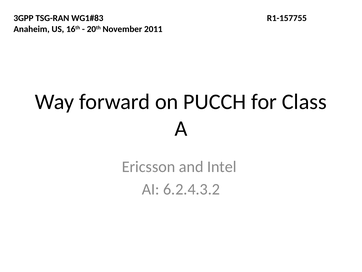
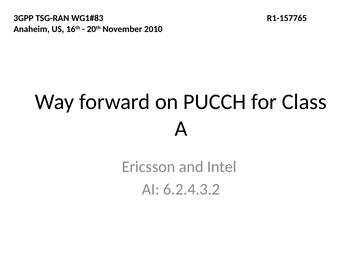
R1-157755: R1-157755 -> R1-157765
2011: 2011 -> 2010
